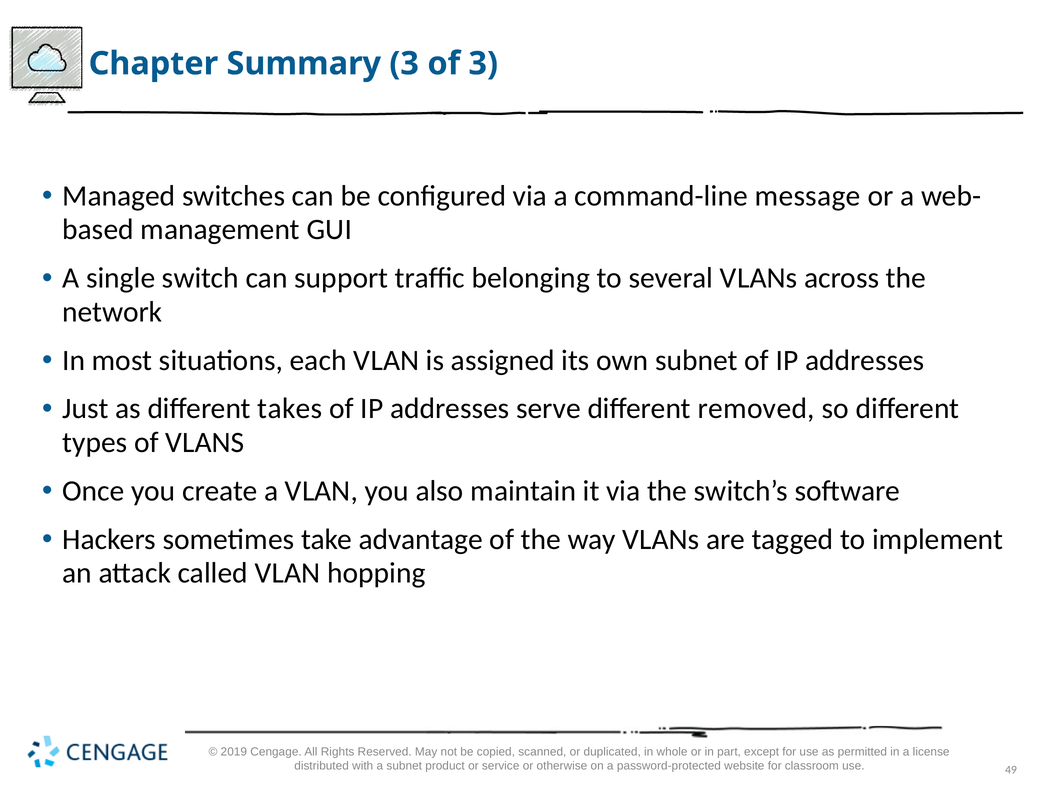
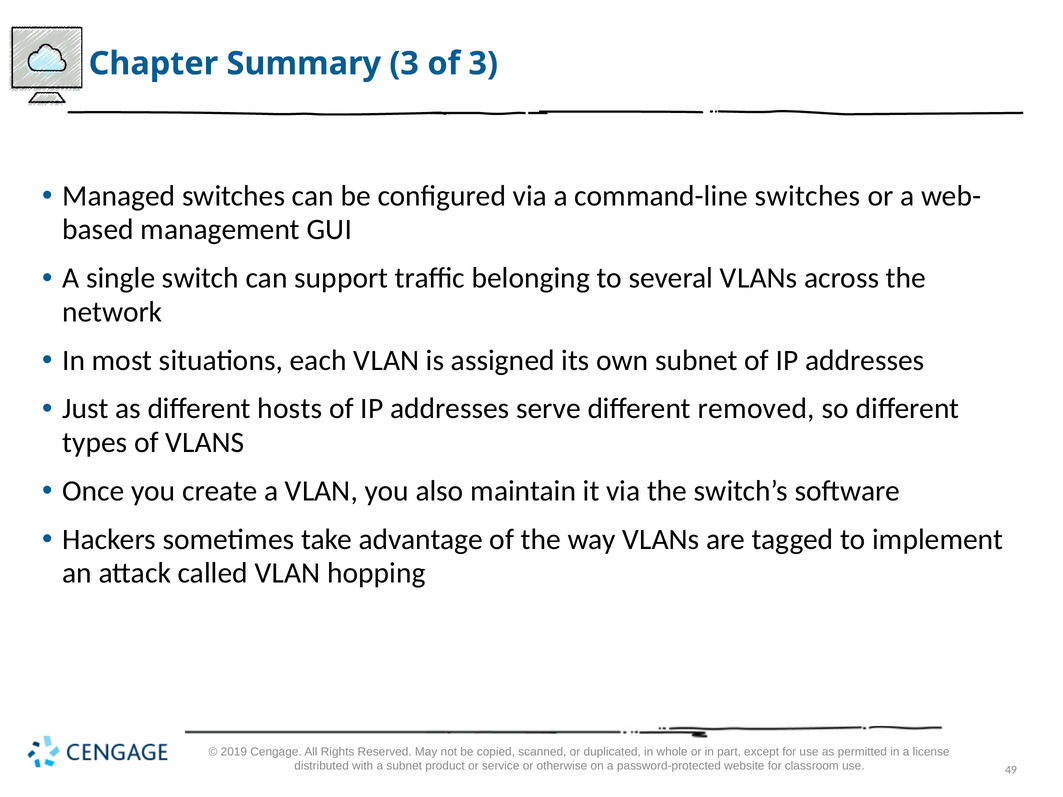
command-line message: message -> switches
takes: takes -> hosts
